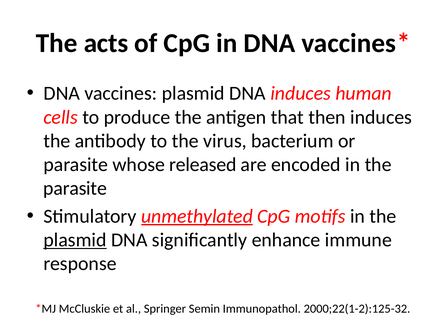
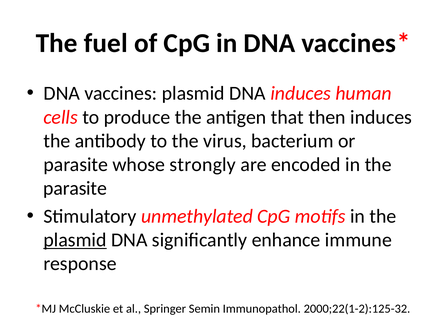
acts: acts -> fuel
released: released -> strongly
unmethylated underline: present -> none
